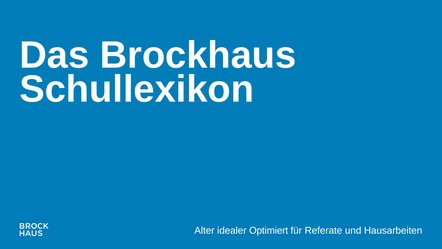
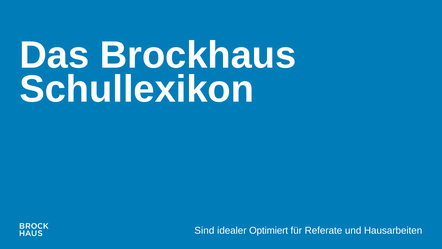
Alter: Alter -> Sind
